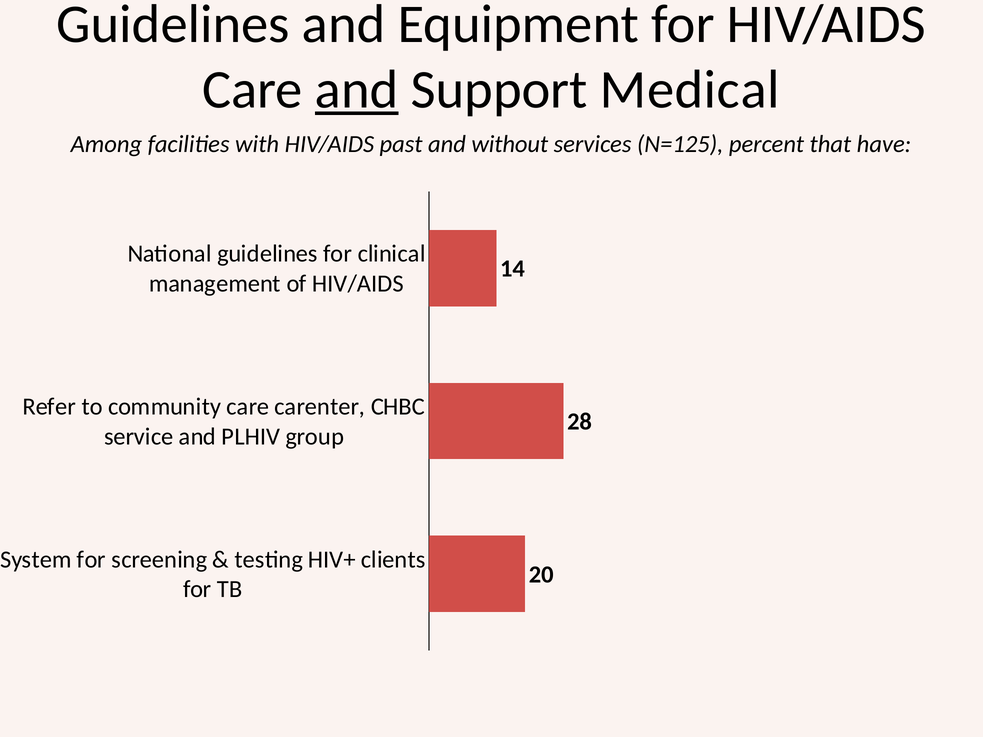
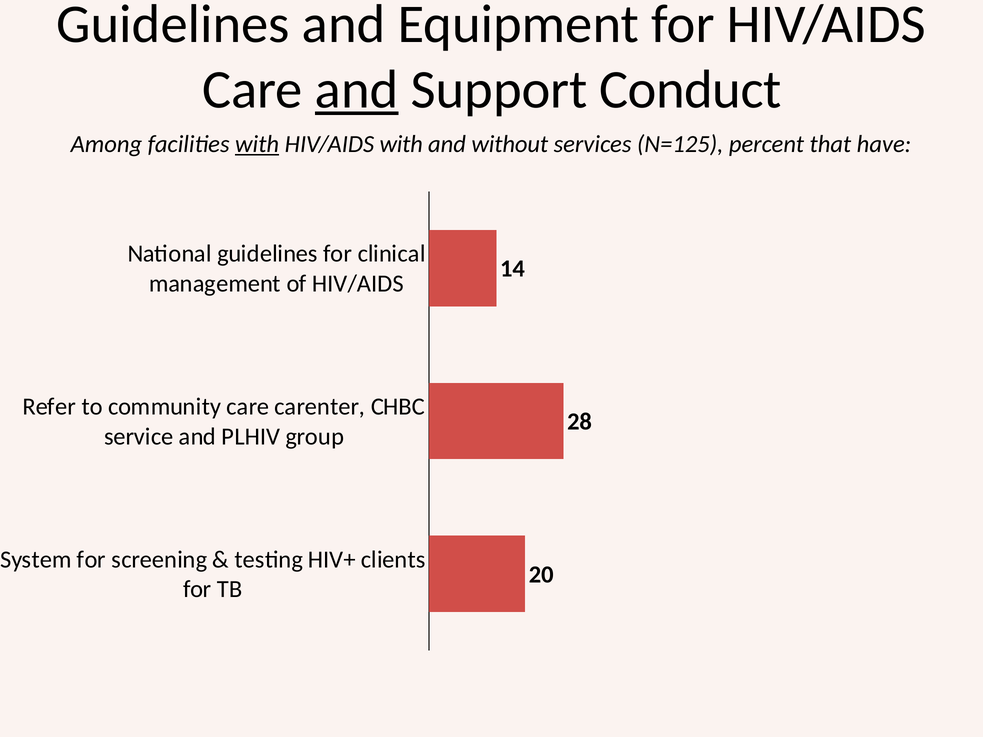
Medical: Medical -> Conduct
with at (257, 144) underline: none -> present
HIV/AIDS past: past -> with
